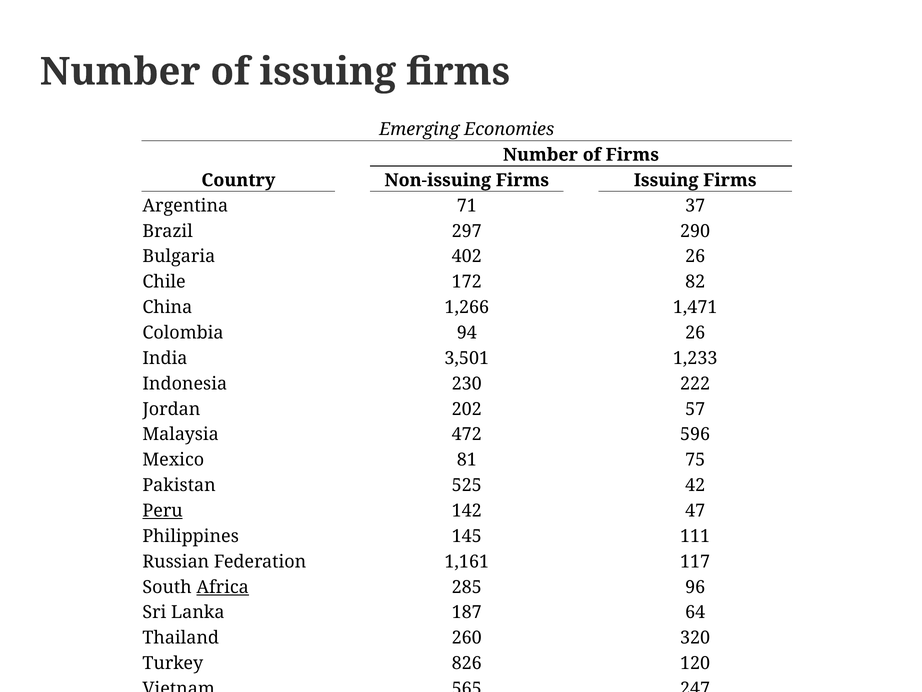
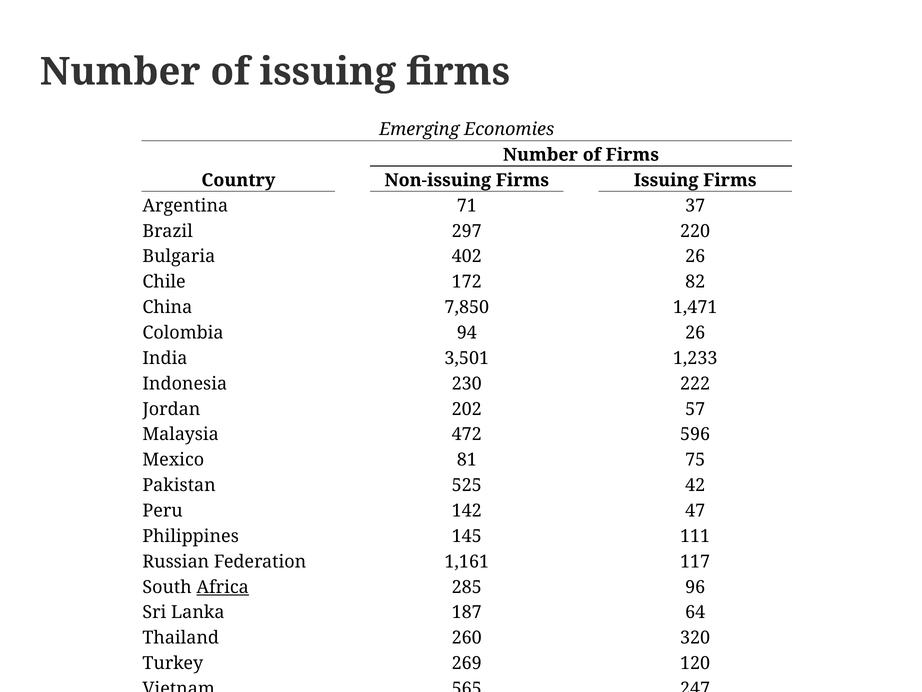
290: 290 -> 220
1,266: 1,266 -> 7,850
Peru underline: present -> none
826: 826 -> 269
